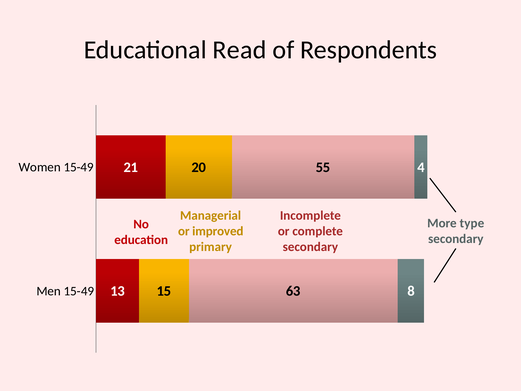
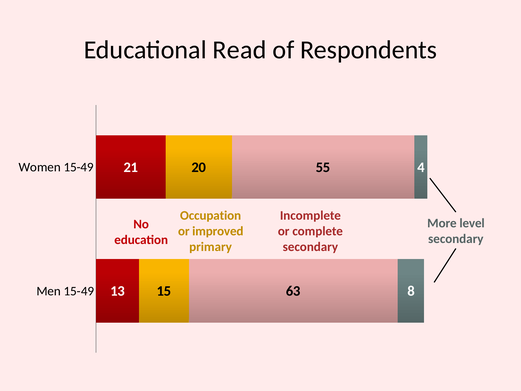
Managerial: Managerial -> Occupation
type: type -> level
